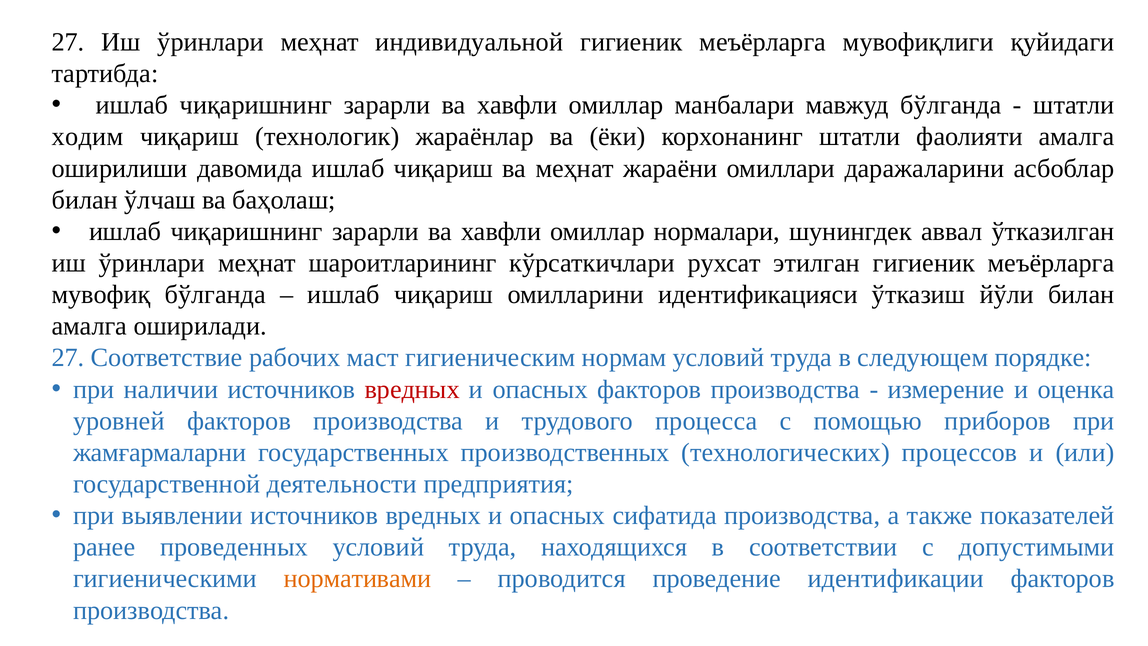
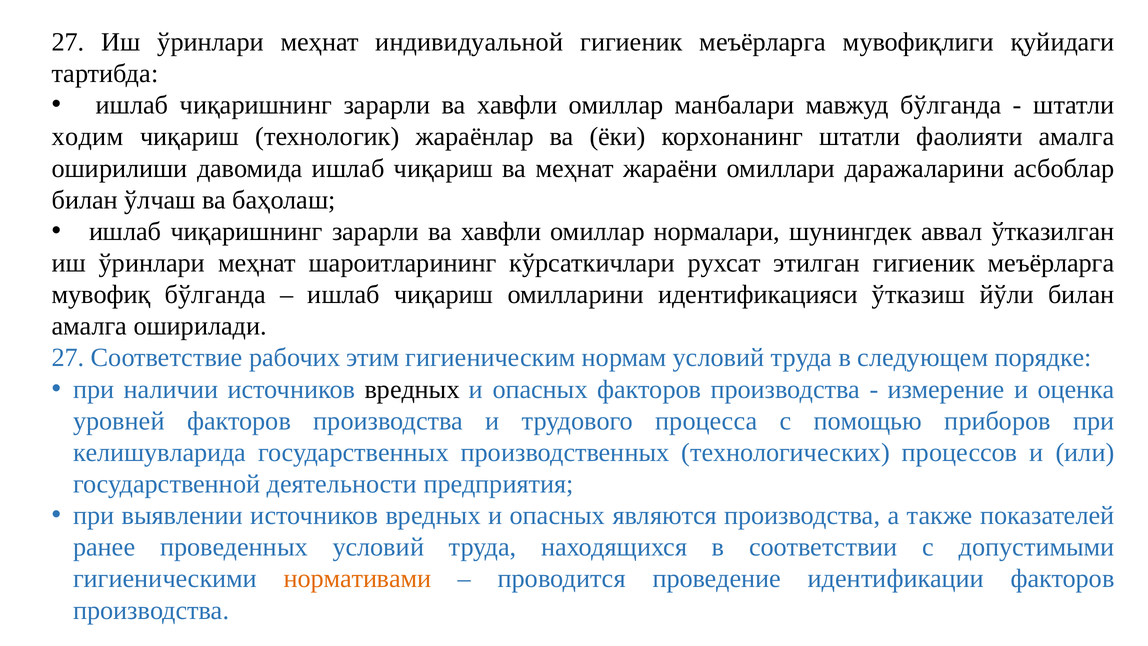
маст: маст -> этим
вредных at (412, 389) colour: red -> black
жамғармаларни: жамғармаларни -> келишувларида
сифатида: сифатида -> являются
